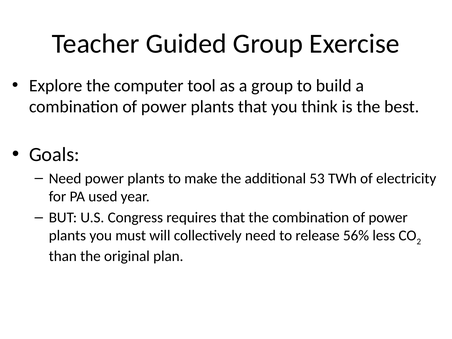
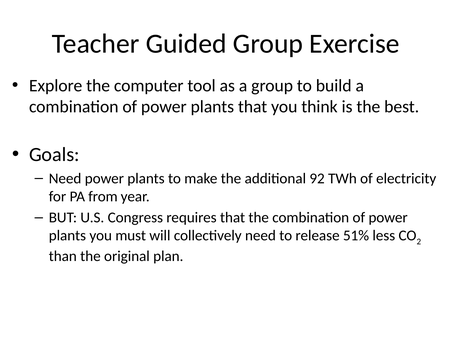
53: 53 -> 92
used: used -> from
56%: 56% -> 51%
